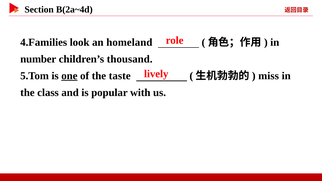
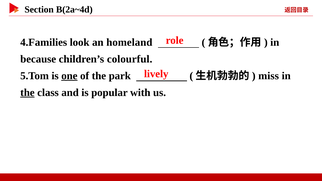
number: number -> because
thousand: thousand -> colourful
taste: taste -> park
the at (27, 93) underline: none -> present
